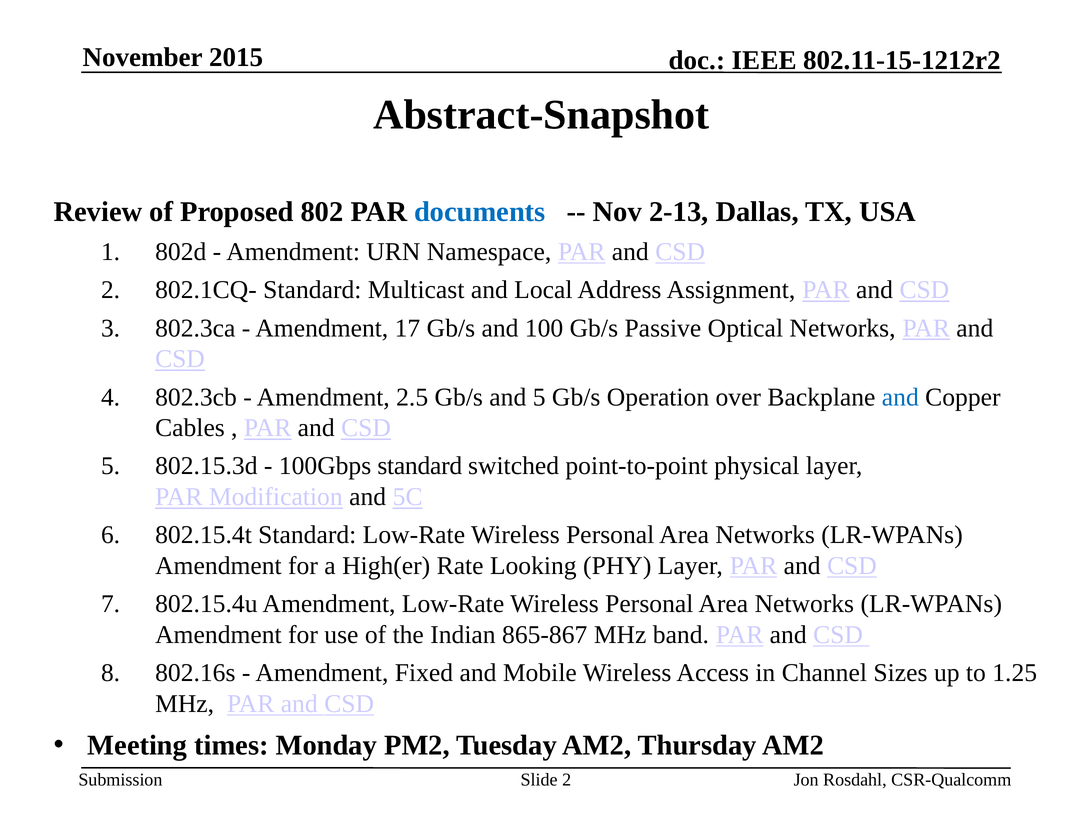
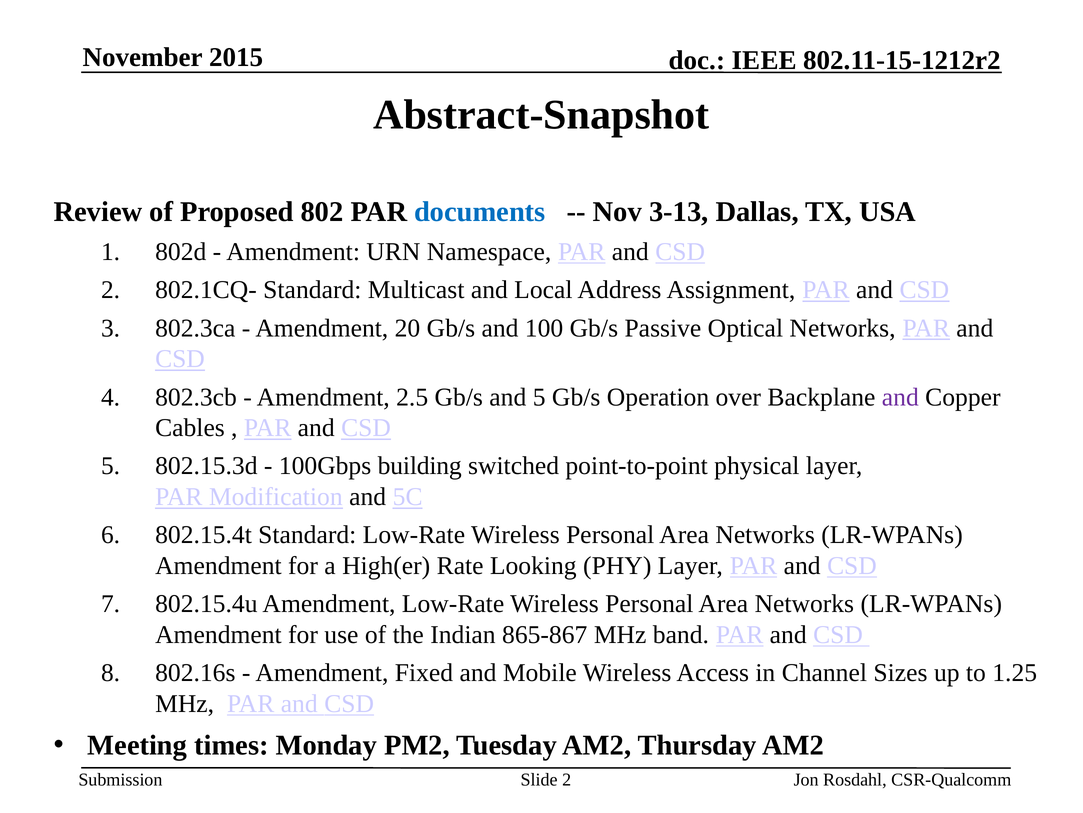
2-13: 2-13 -> 3-13
17: 17 -> 20
and at (900, 397) colour: blue -> purple
100Gbps standard: standard -> building
